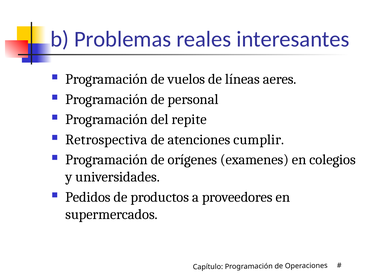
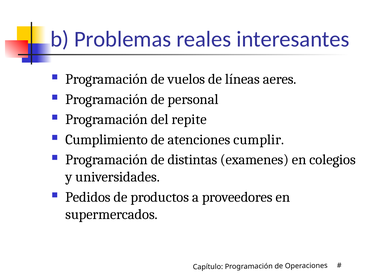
Retrospectiva: Retrospectiva -> Cumplimiento
orígenes: orígenes -> distintas
